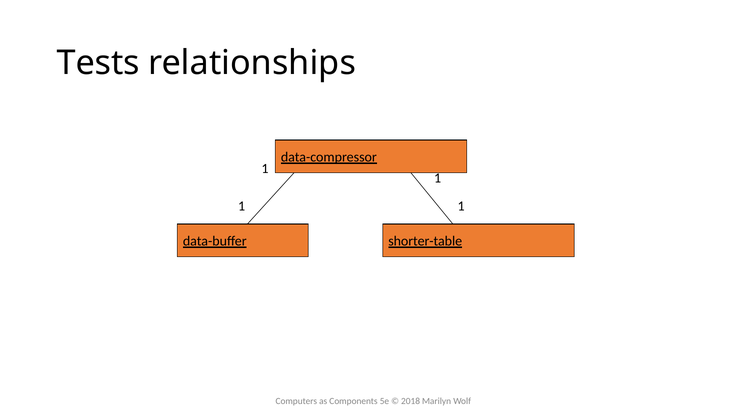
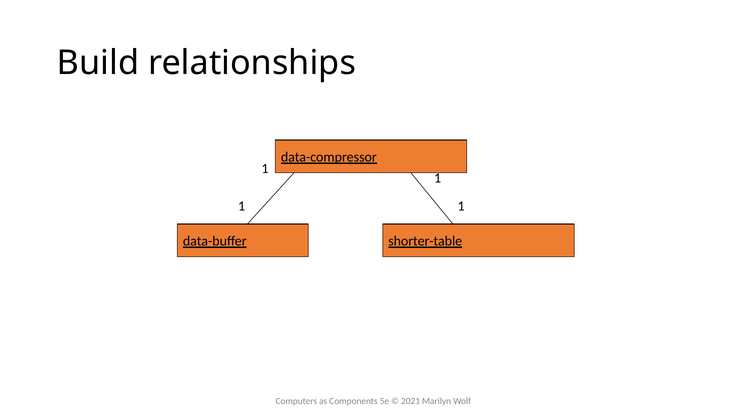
Tests: Tests -> Build
2018: 2018 -> 2021
